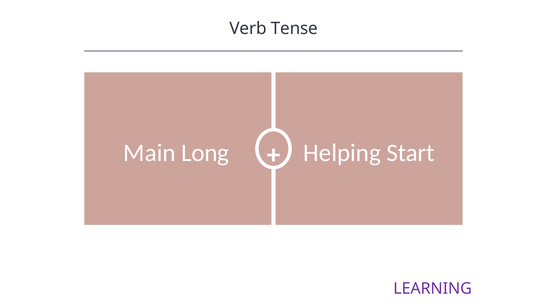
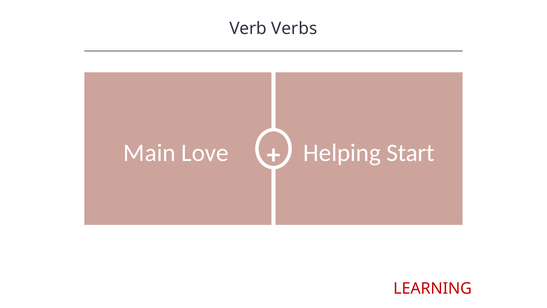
Tense: Tense -> Verbs
Long: Long -> Love
LEARNING colour: purple -> red
